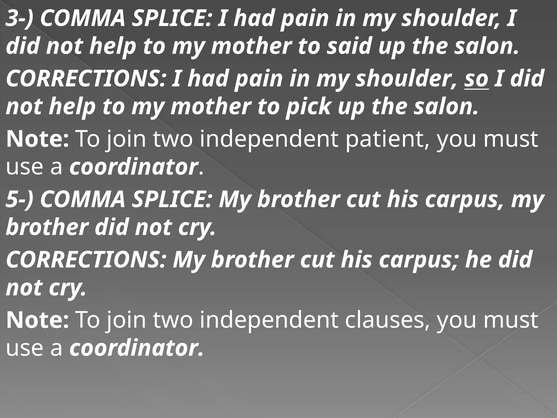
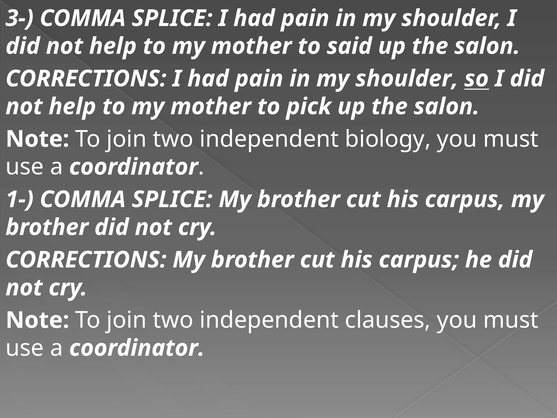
patient: patient -> biology
5-: 5- -> 1-
